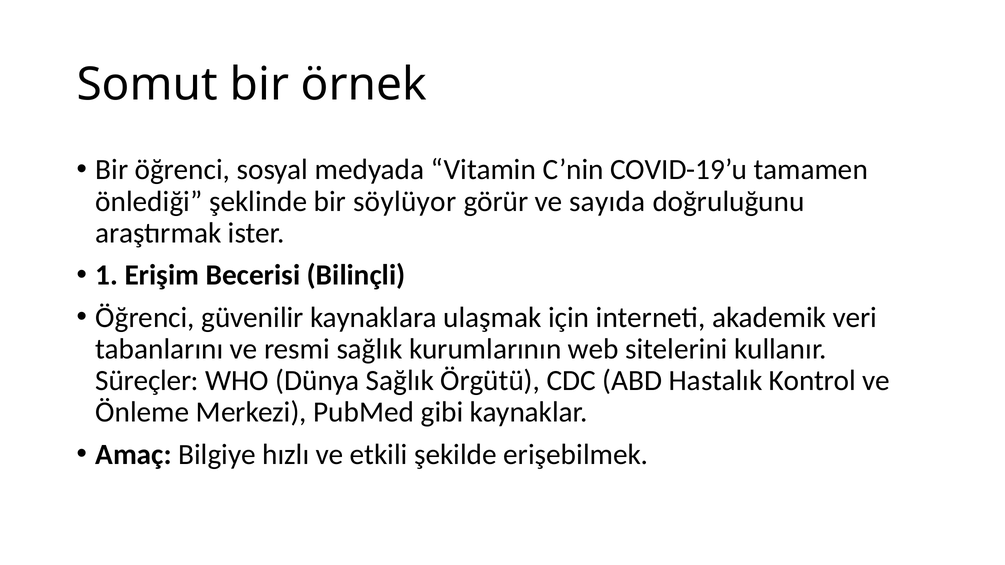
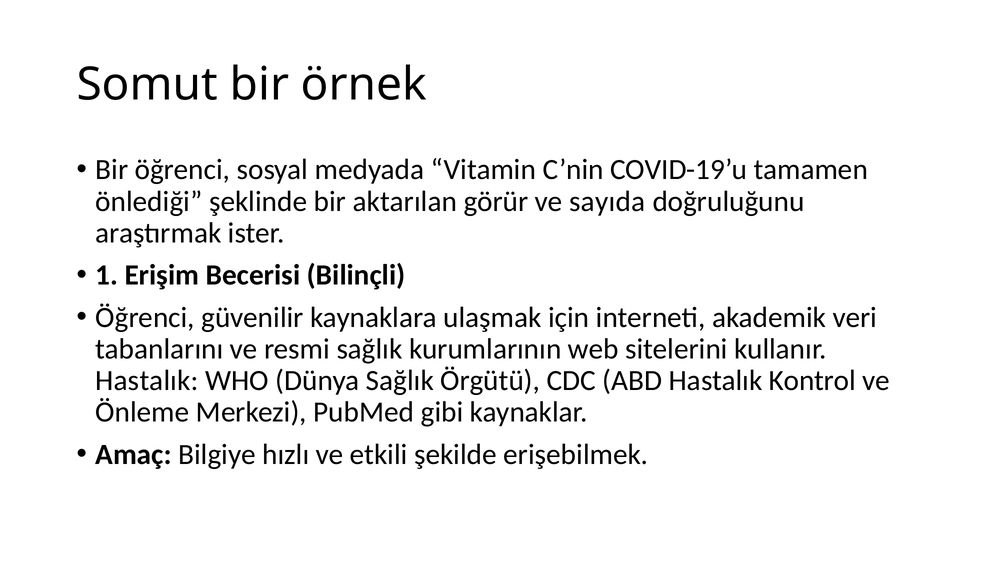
söylüyor: söylüyor -> aktarılan
Süreçler at (147, 381): Süreçler -> Hastalık
